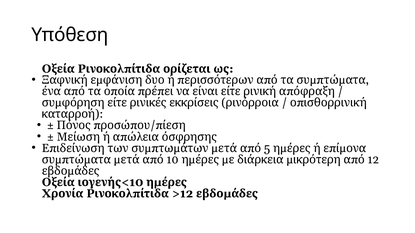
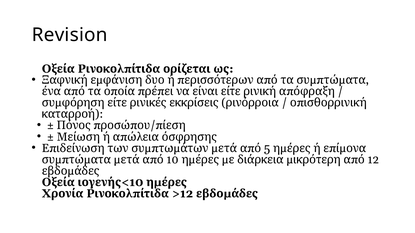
Υπόθεση: Υπόθεση -> Revision
